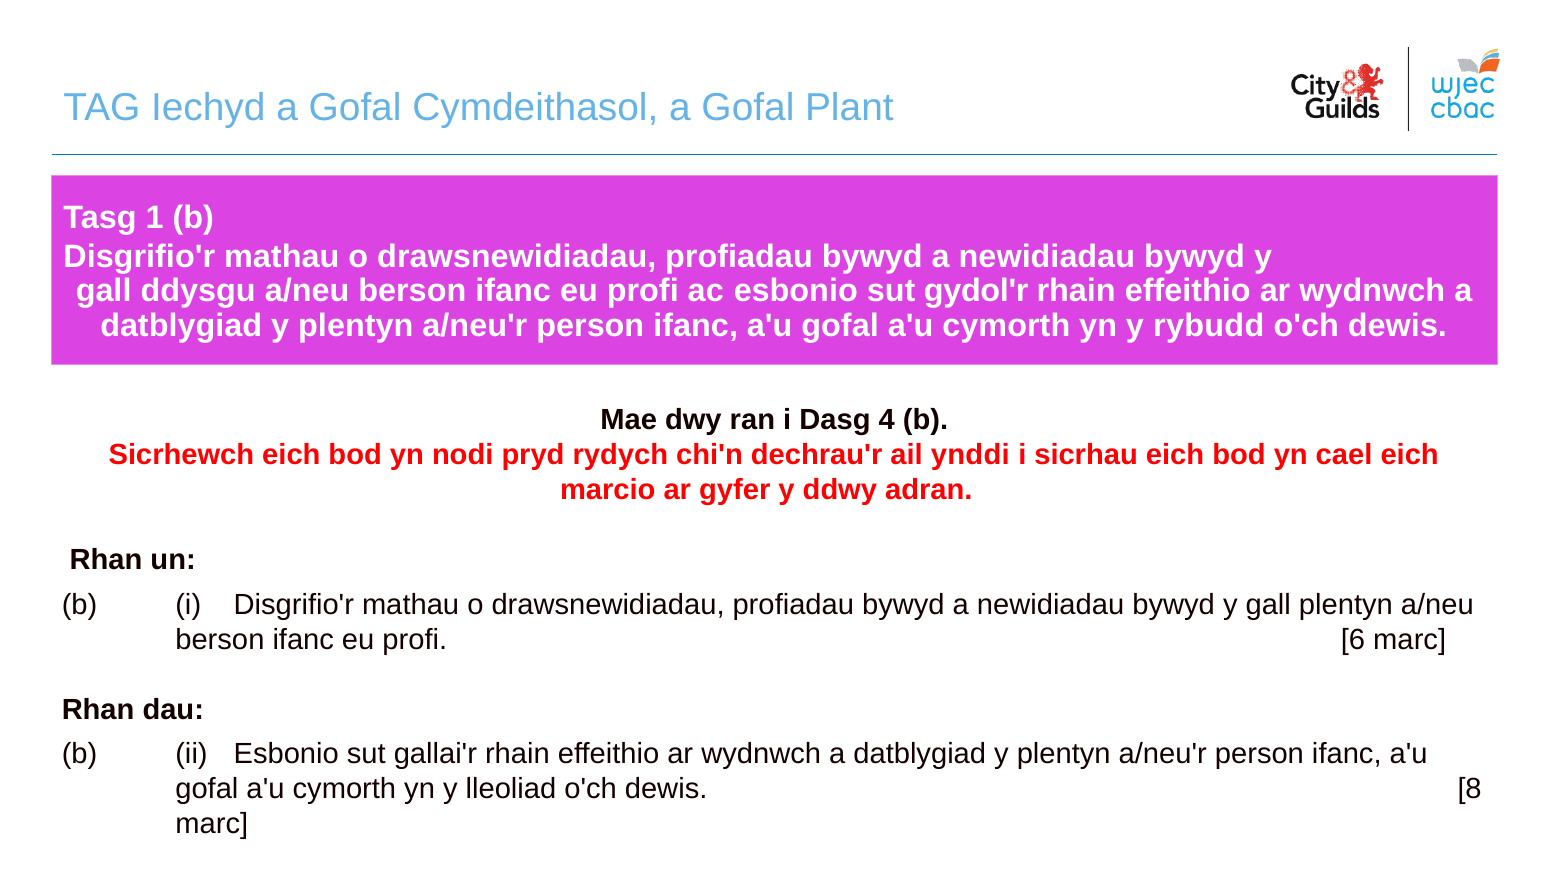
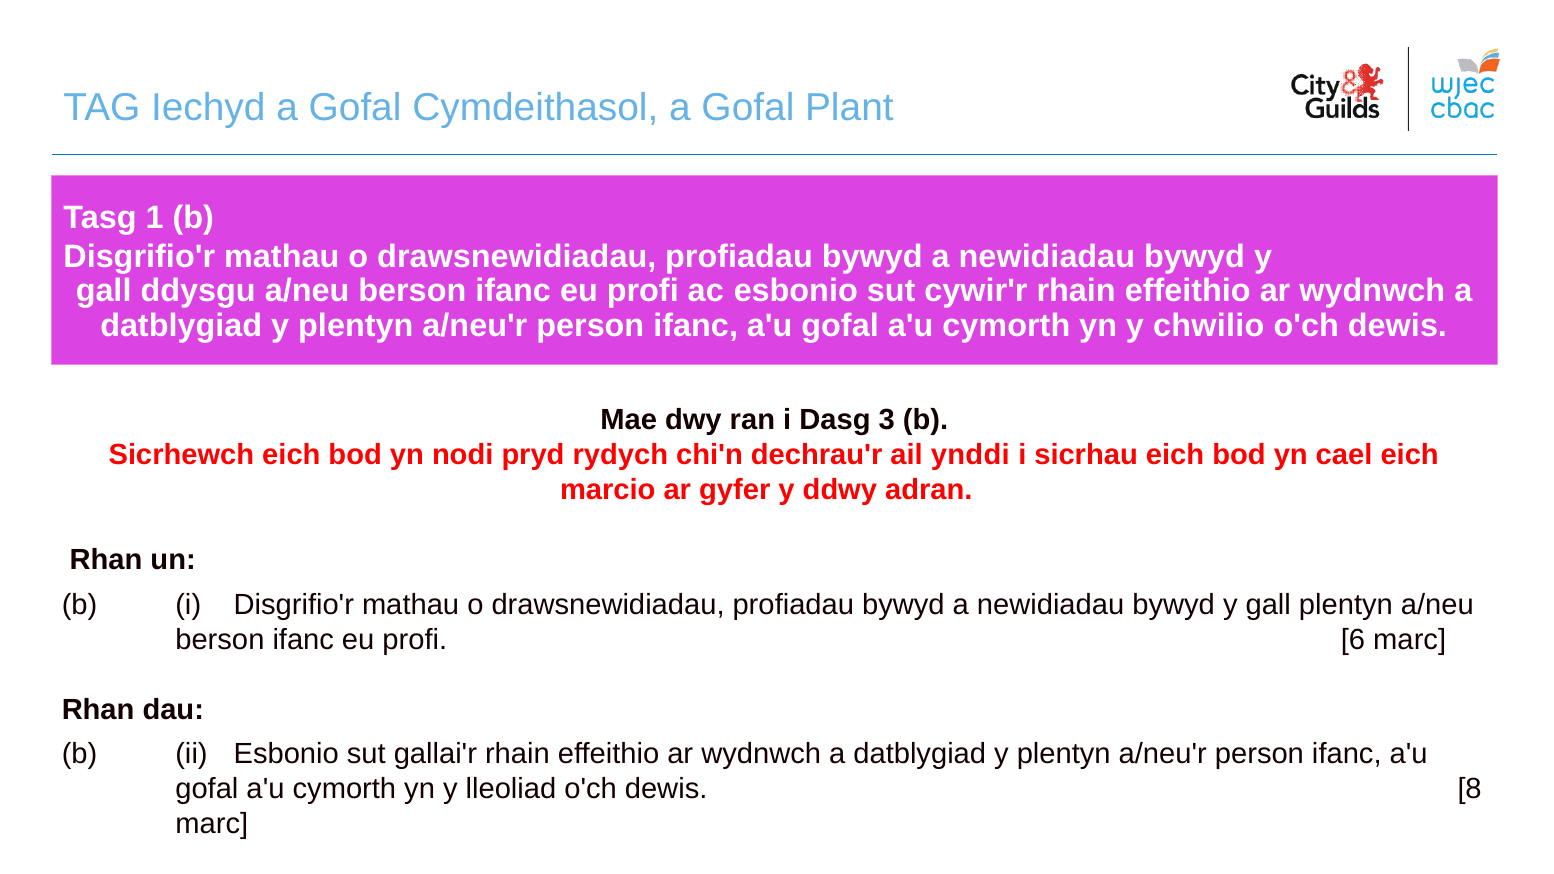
gydol'r: gydol'r -> cywir'r
rybudd: rybudd -> chwilio
4: 4 -> 3
